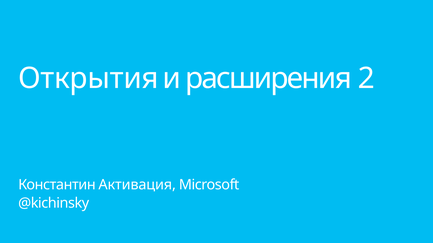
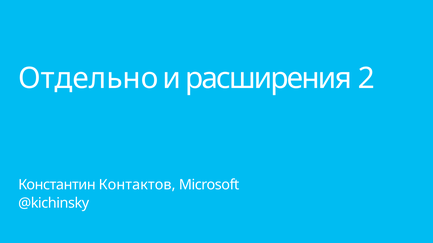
Открытия: Открытия -> Отдельно
Активация: Активация -> Контактов
